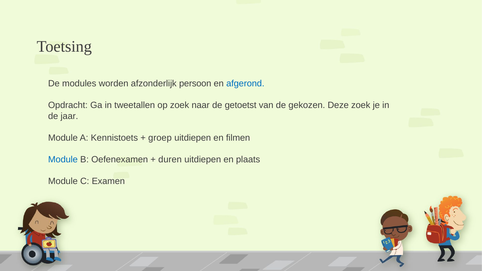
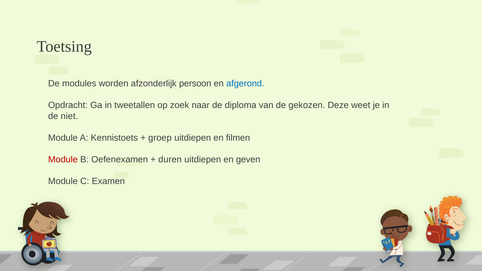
getoetst: getoetst -> diploma
Deze zoek: zoek -> weet
jaar: jaar -> niet
Module at (63, 160) colour: blue -> red
plaats: plaats -> geven
